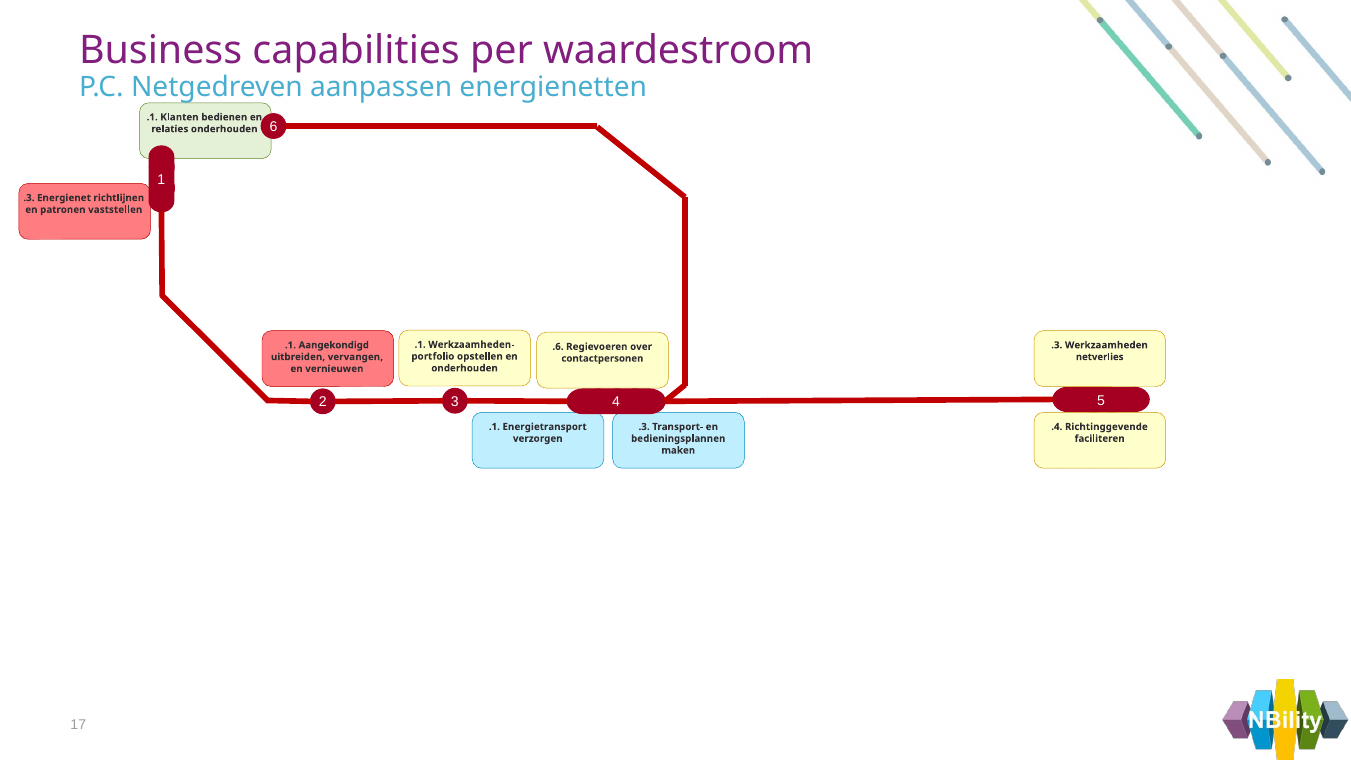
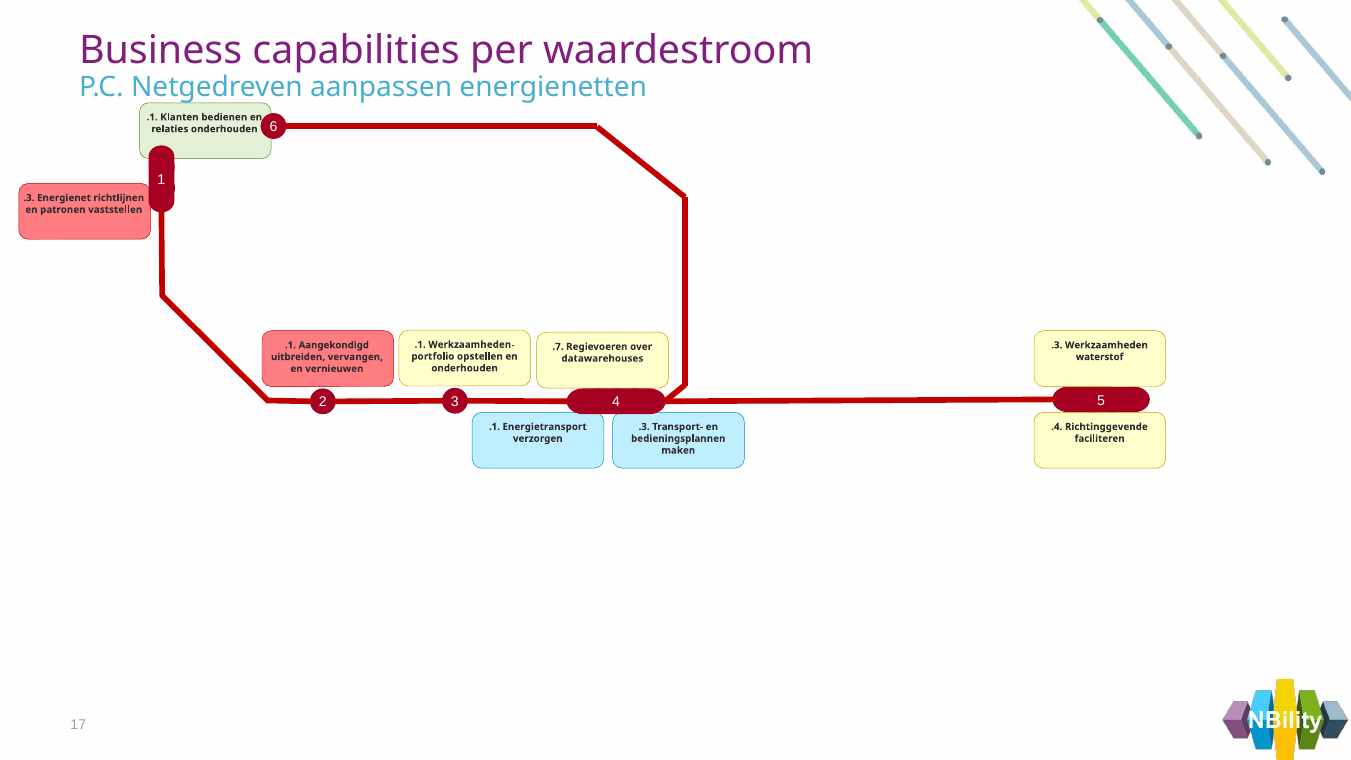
.6: .6 -> .7
netverlies: netverlies -> waterstof
contactpersonen: contactpersonen -> datawarehouses
